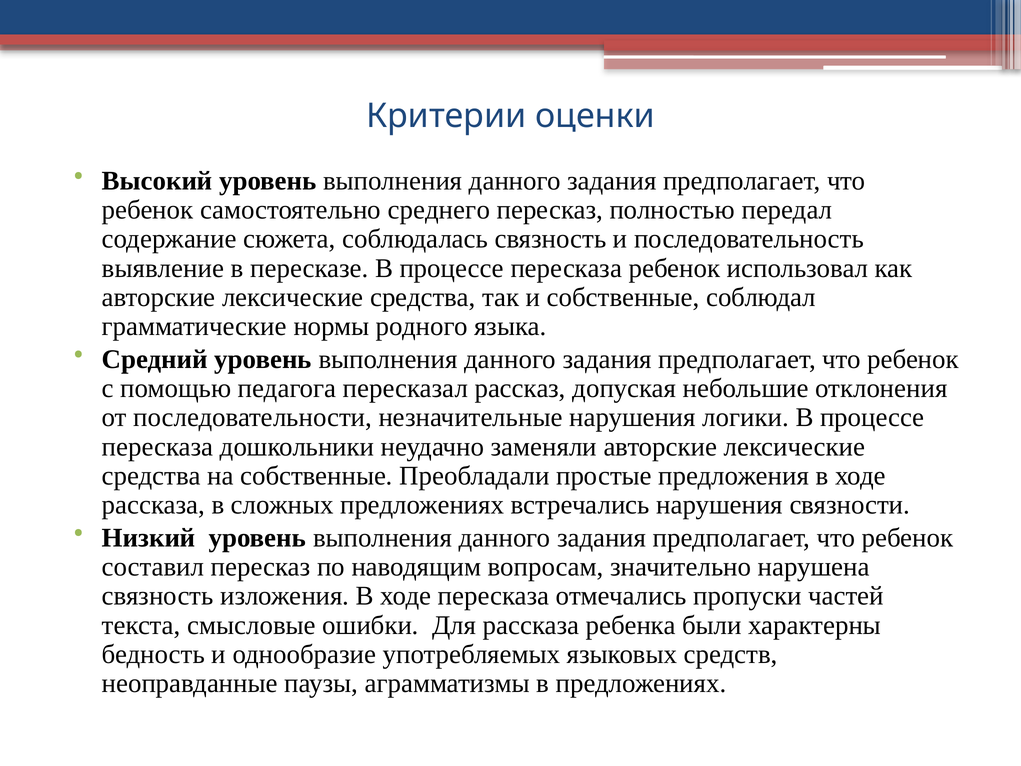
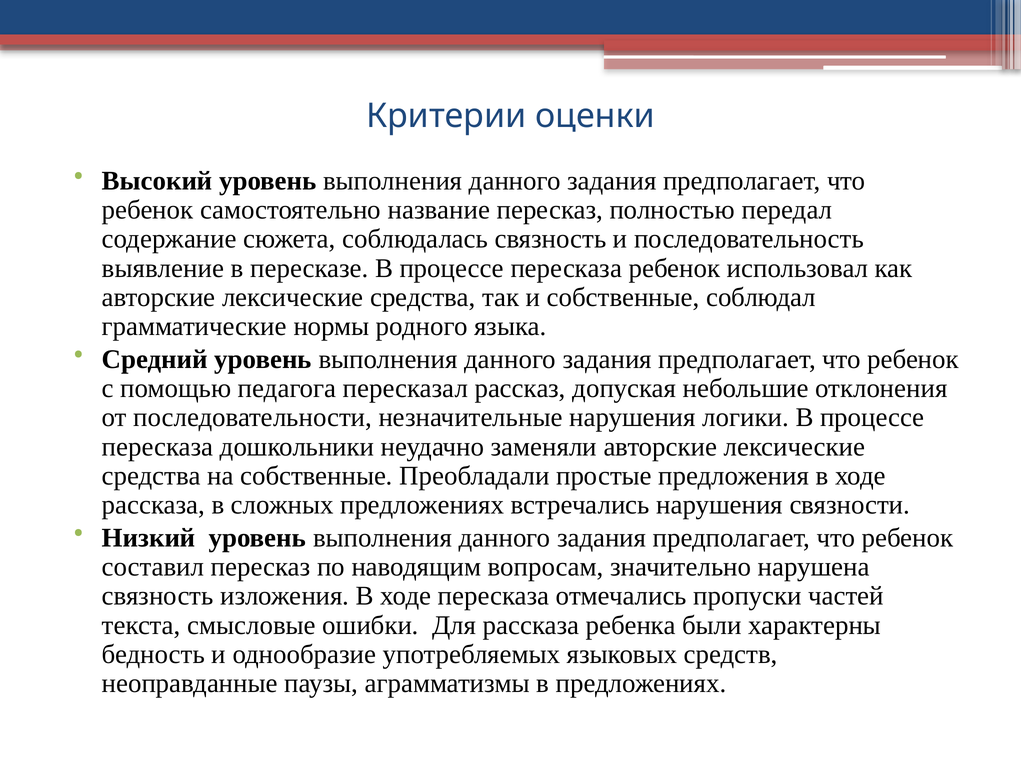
среднего: среднего -> название
